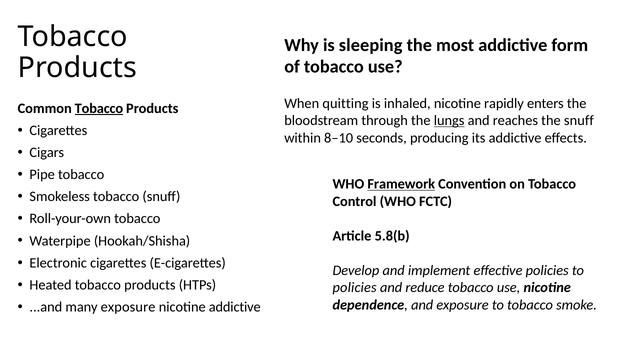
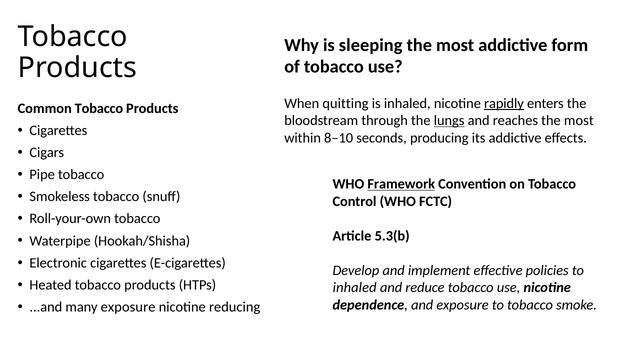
rapidly underline: none -> present
Tobacco at (99, 108) underline: present -> none
reaches the snuff: snuff -> most
5.8(b: 5.8(b -> 5.3(b
policies at (355, 287): policies -> inhaled
nicotine addictive: addictive -> reducing
